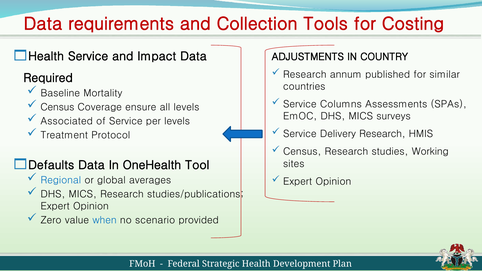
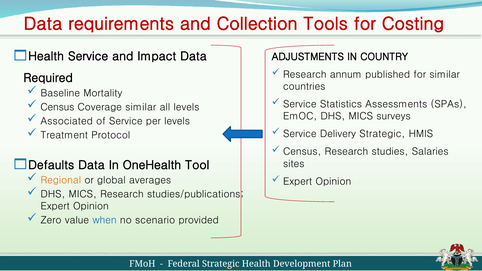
Columns: Columns -> Statistics
Coverage ensure: ensure -> similar
Delivery Research: Research -> Strategic
Working: Working -> Salaries
Regional colour: blue -> orange
